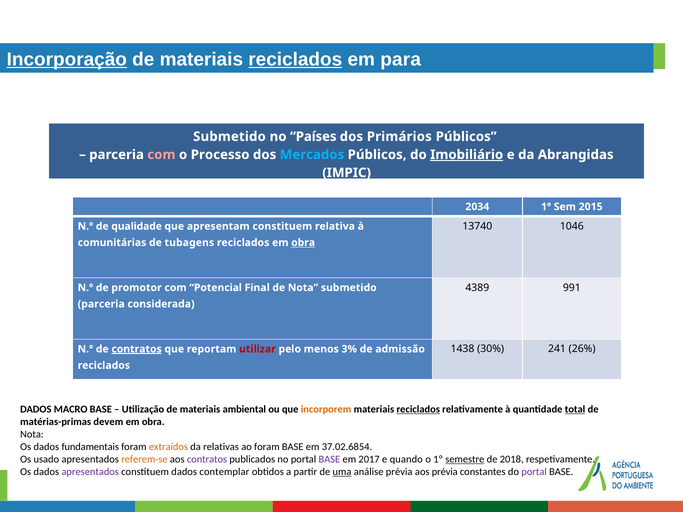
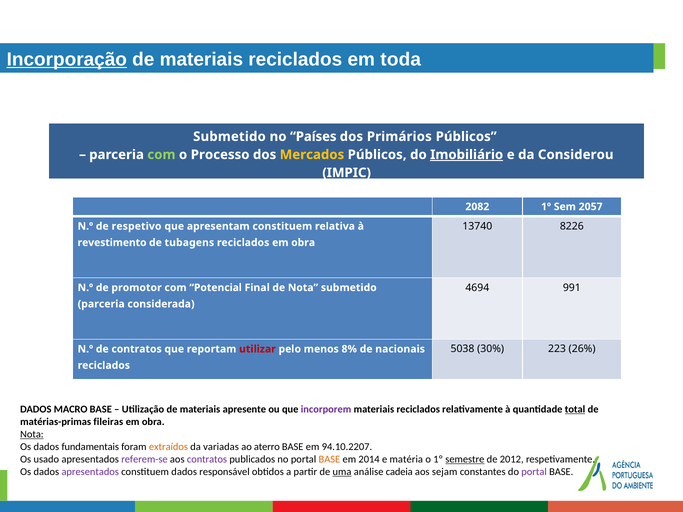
reciclados at (295, 59) underline: present -> none
para: para -> toda
com at (161, 155) colour: pink -> light green
Mercados colour: light blue -> yellow
Abrangidas: Abrangidas -> Considerou
2034: 2034 -> 2082
2015: 2015 -> 2057
1046: 1046 -> 8226
qualidade: qualidade -> respetivo
comunitárias: comunitárias -> revestimento
obra at (303, 243) underline: present -> none
4389: 4389 -> 4694
1438: 1438 -> 5038
241: 241 -> 223
contratos at (137, 349) underline: present -> none
3%: 3% -> 8%
admissão: admissão -> nacionais
ambiental: ambiental -> apresente
incorporem colour: orange -> purple
reciclados at (418, 409) underline: present -> none
devem: devem -> fileiras
Nota at (32, 434) underline: none -> present
relativas: relativas -> variadas
ao foram: foram -> aterro
37.02.6854: 37.02.6854 -> 94.10.2207
referem-se colour: orange -> purple
BASE at (329, 459) colour: purple -> orange
2017: 2017 -> 2014
quando: quando -> matéria
2018: 2018 -> 2012
contemplar: contemplar -> responsável
análise prévia: prévia -> cadeia
aos prévia: prévia -> sejam
